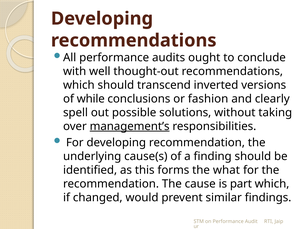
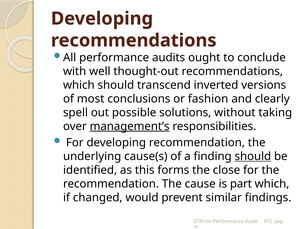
while: while -> most
should at (253, 156) underline: none -> present
what: what -> close
